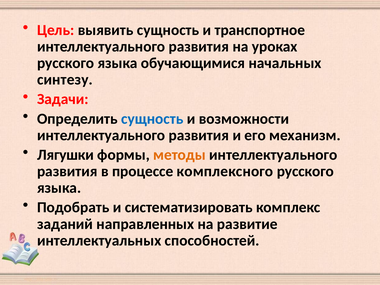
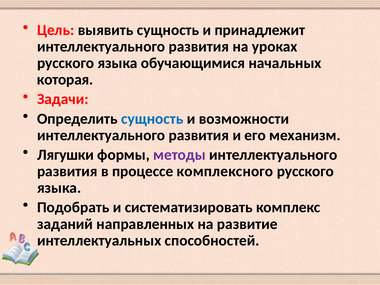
транспортное: транспортное -> принадлежит
синтезу: синтезу -> которая
методы colour: orange -> purple
